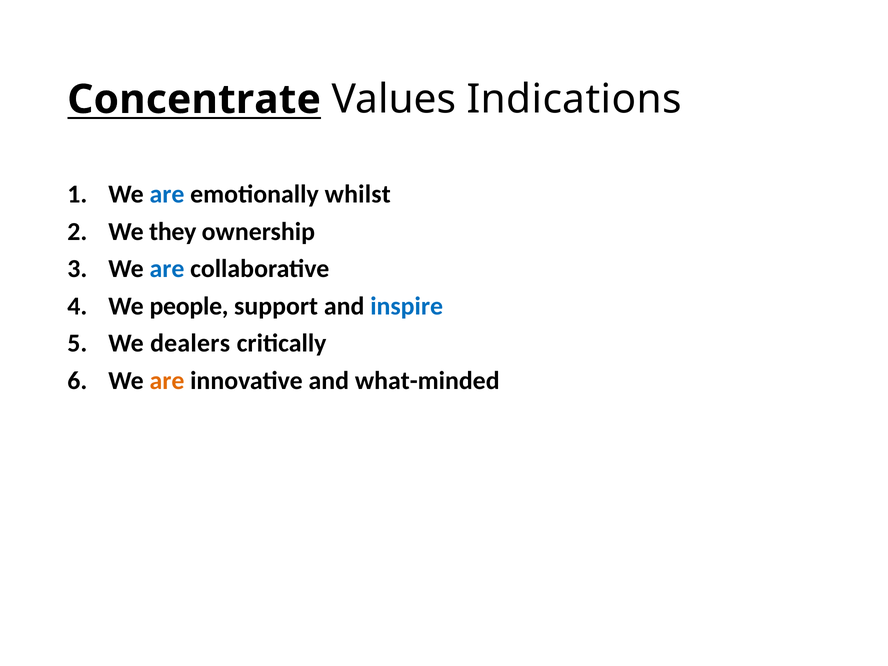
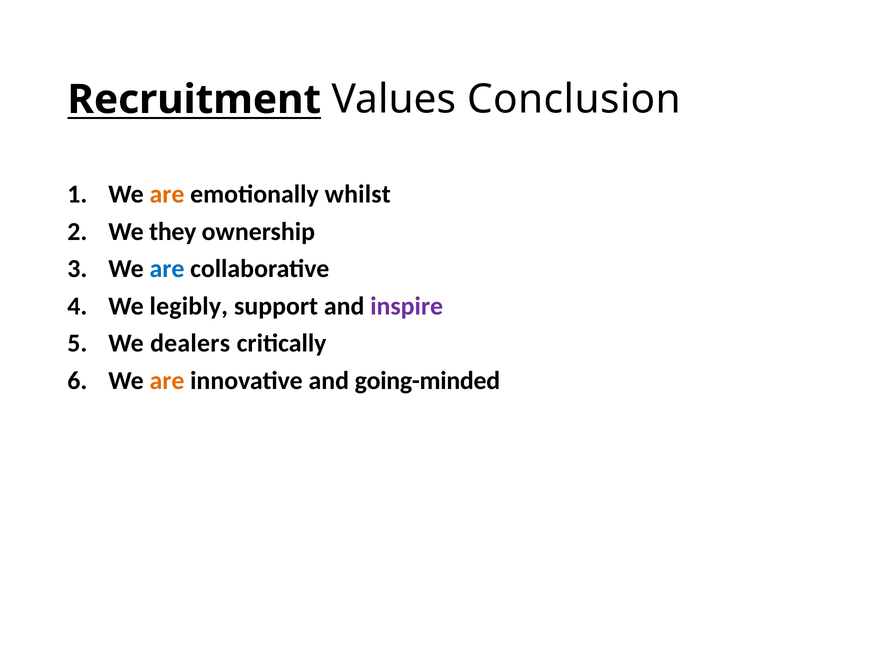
Concentrate: Concentrate -> Recruitment
Indications: Indications -> Conclusion
are at (167, 194) colour: blue -> orange
people: people -> legibly
inspire colour: blue -> purple
what-minded: what-minded -> going-minded
